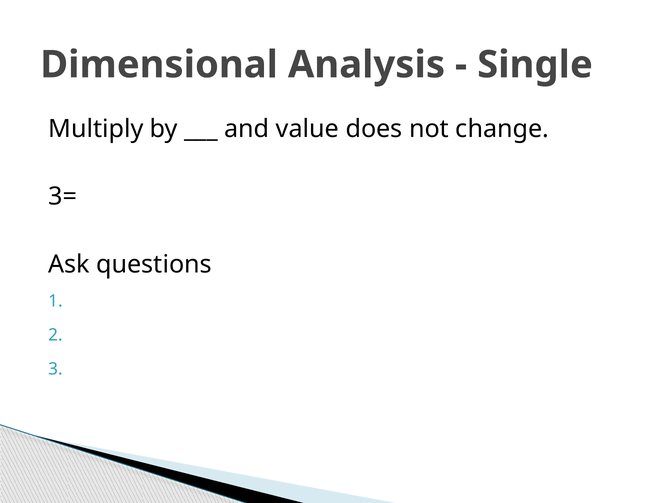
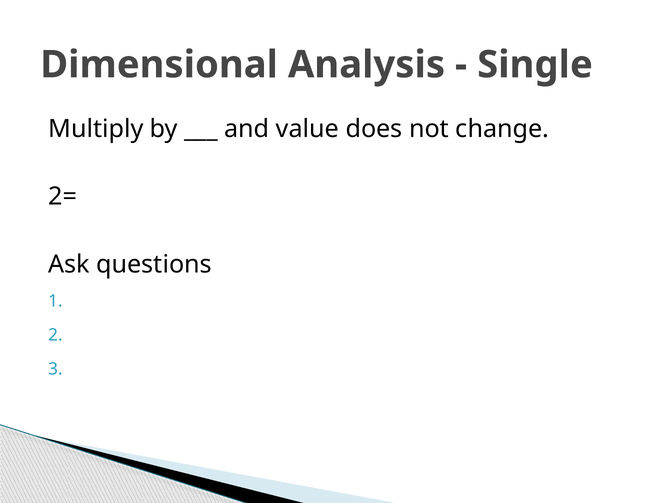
3=: 3= -> 2=
